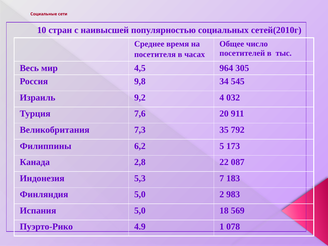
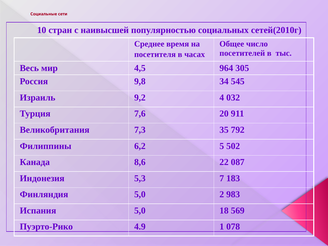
173: 173 -> 502
2,8: 2,8 -> 8,6
